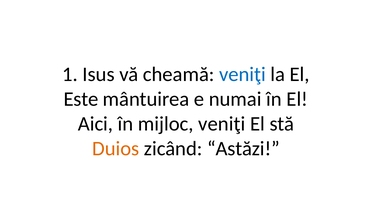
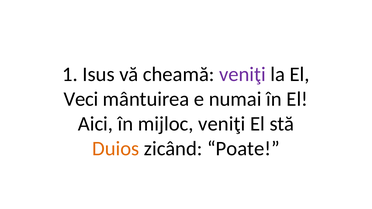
veniţi at (242, 74) colour: blue -> purple
Este: Este -> Veci
Astăzi: Astăzi -> Poate
